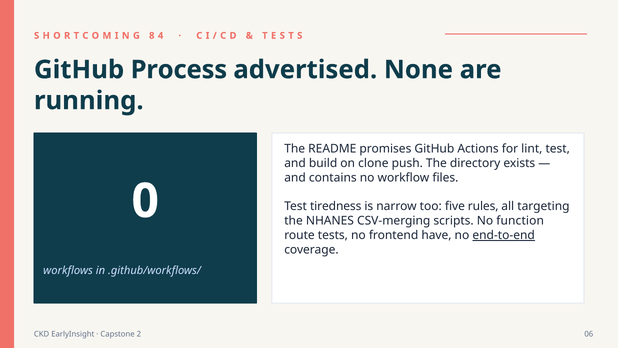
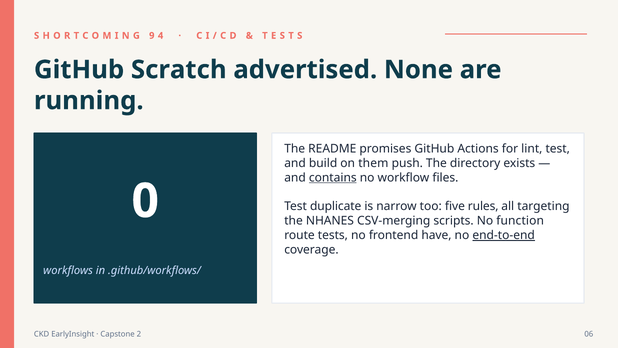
8: 8 -> 9
Process: Process -> Scratch
clone: clone -> them
contains underline: none -> present
tiredness: tiredness -> duplicate
